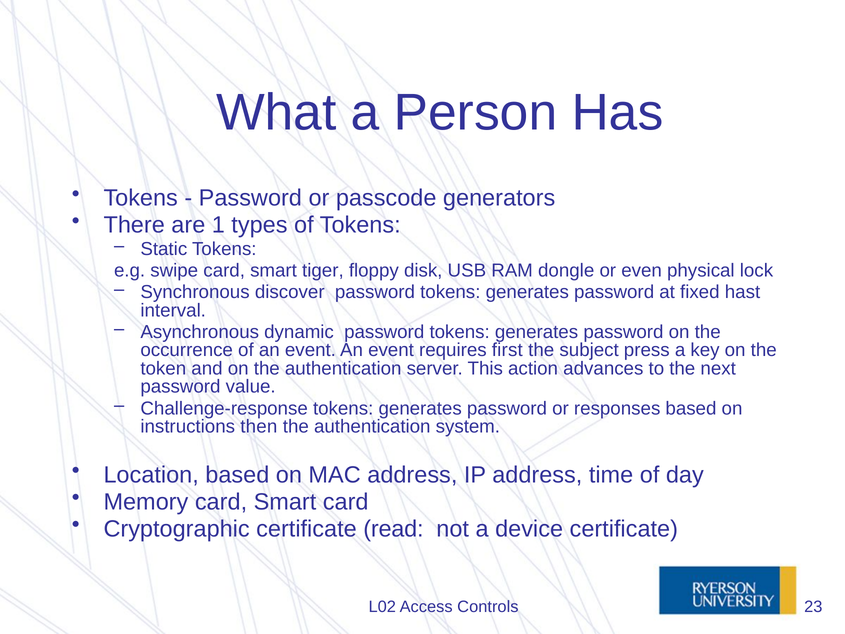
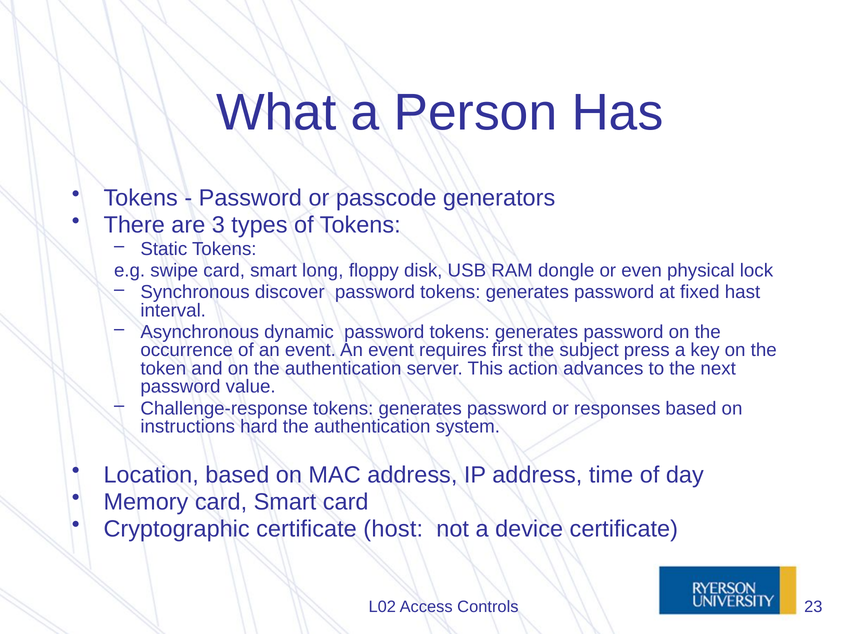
1: 1 -> 3
tiger: tiger -> long
then: then -> hard
read: read -> host
